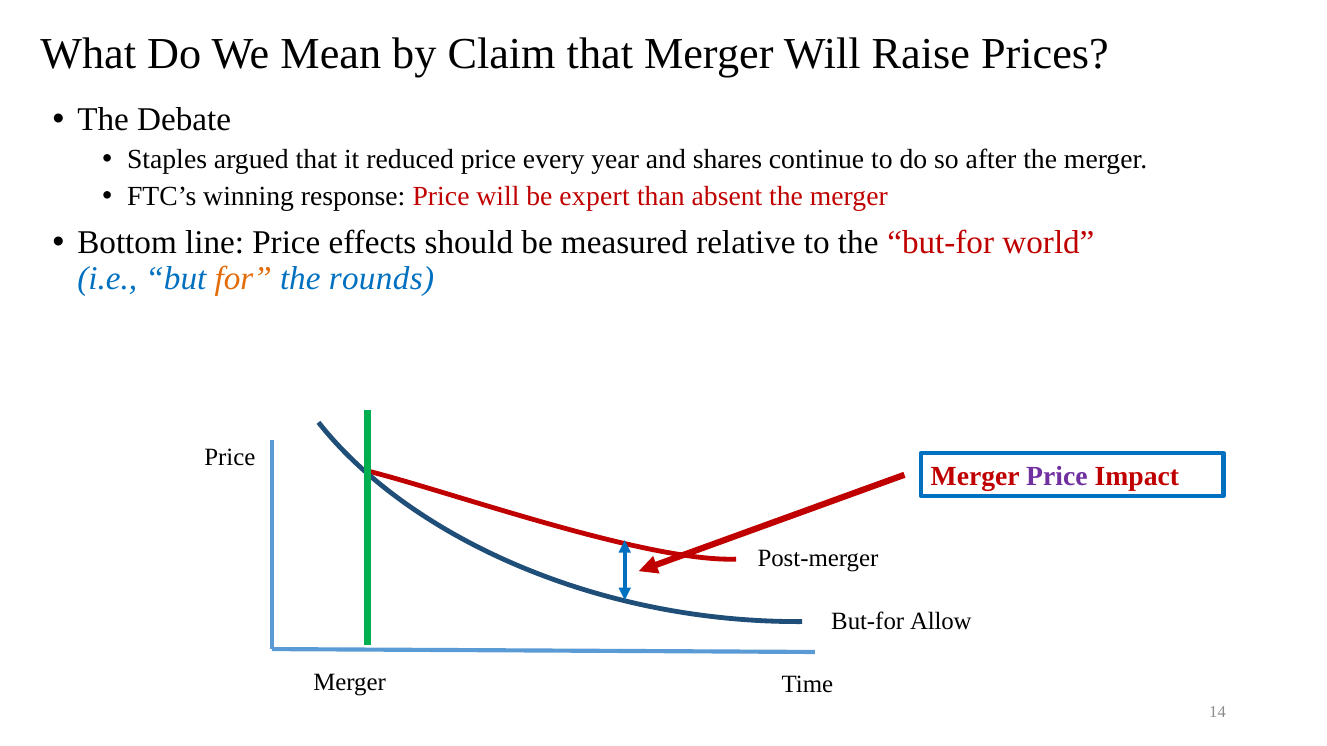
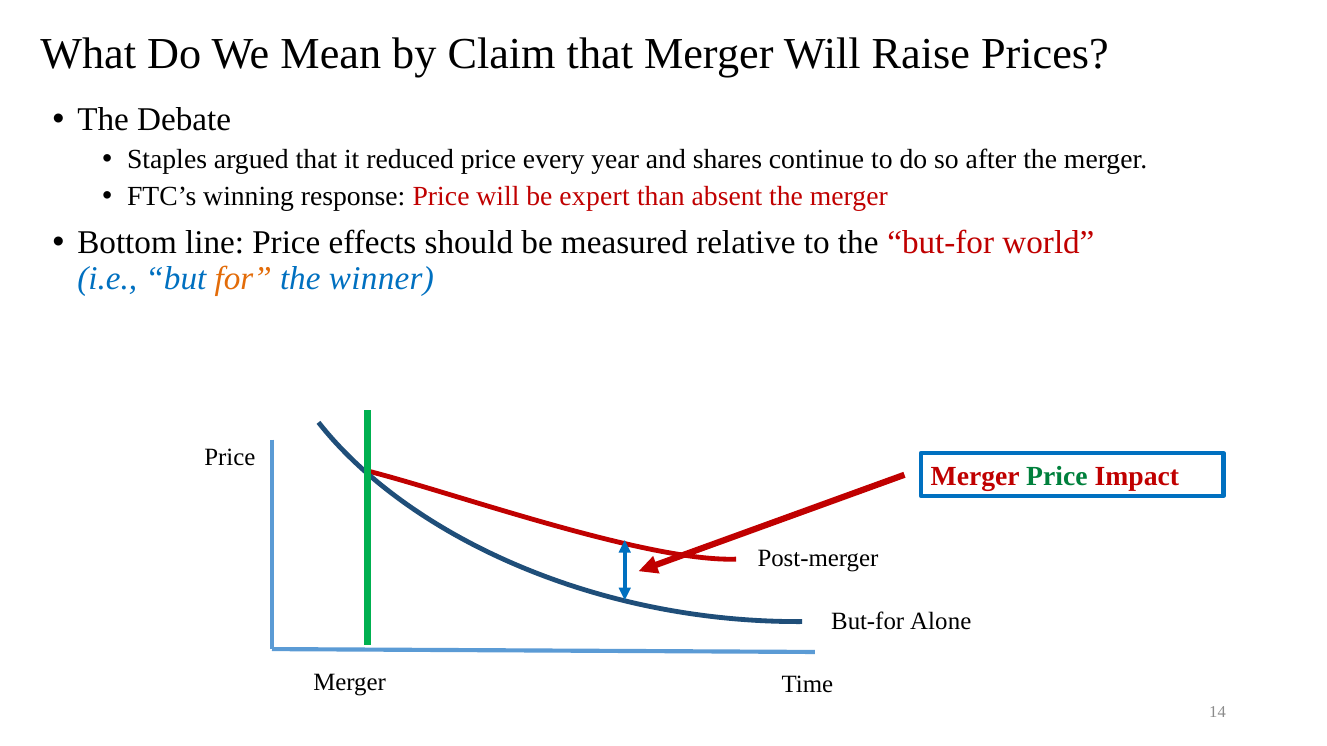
rounds: rounds -> winner
Price at (1057, 477) colour: purple -> green
Allow: Allow -> Alone
